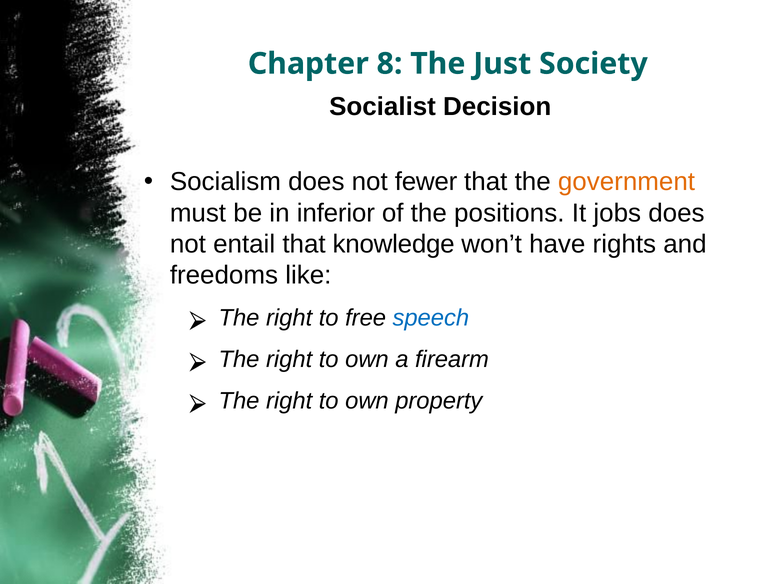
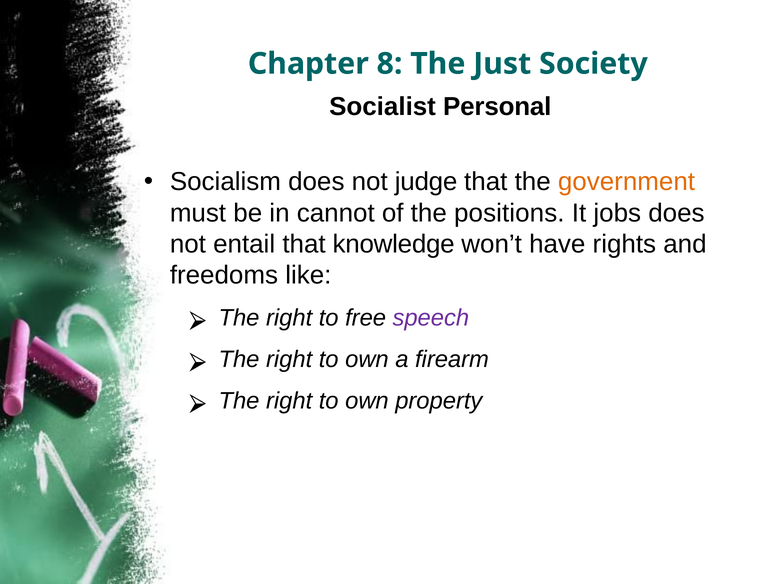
Decision: Decision -> Personal
fewer: fewer -> judge
inferior: inferior -> cannot
speech colour: blue -> purple
